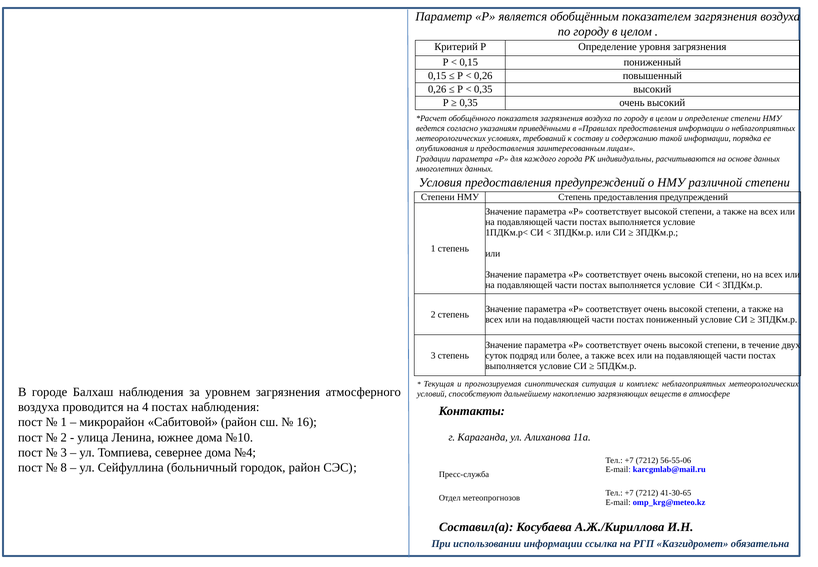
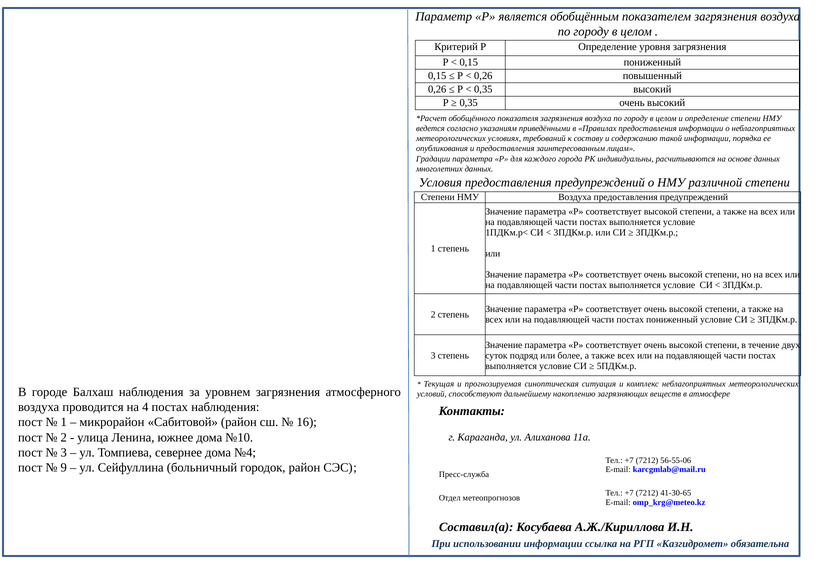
НМУ Степень: Степень -> Воздуха
8: 8 -> 9
